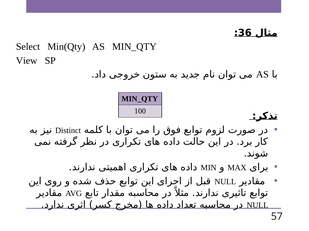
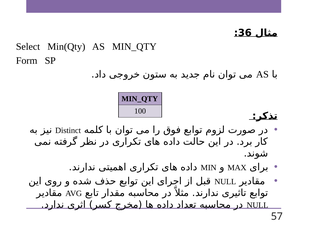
View: View -> Form
